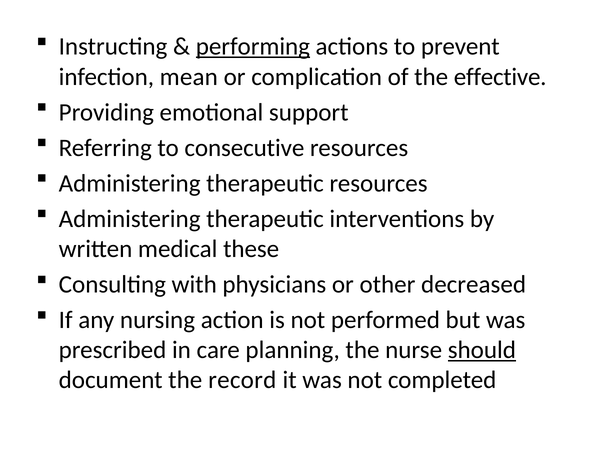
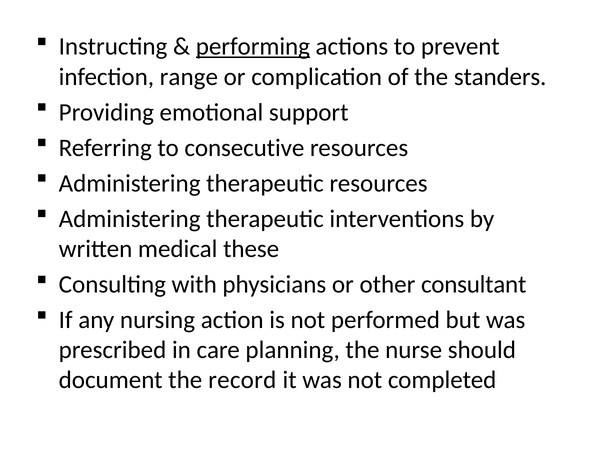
mean: mean -> range
effective: effective -> standers
decreased: decreased -> consultant
should underline: present -> none
